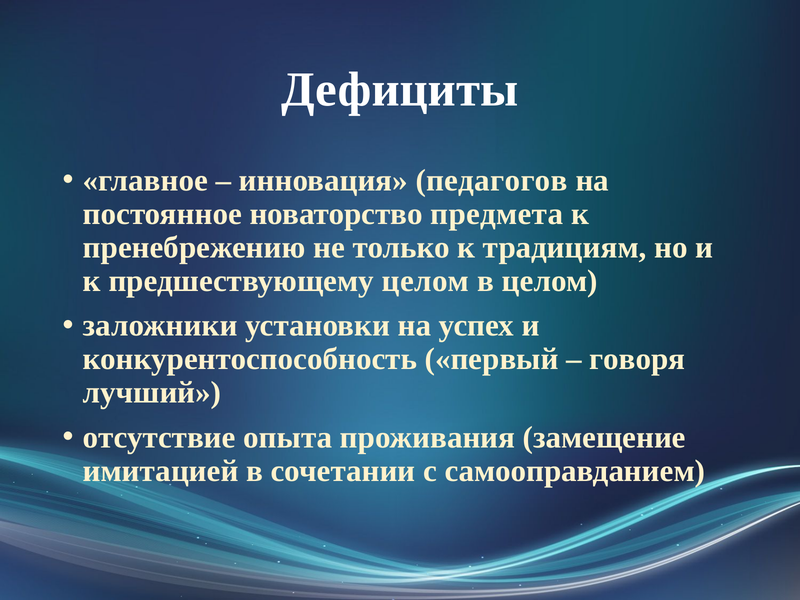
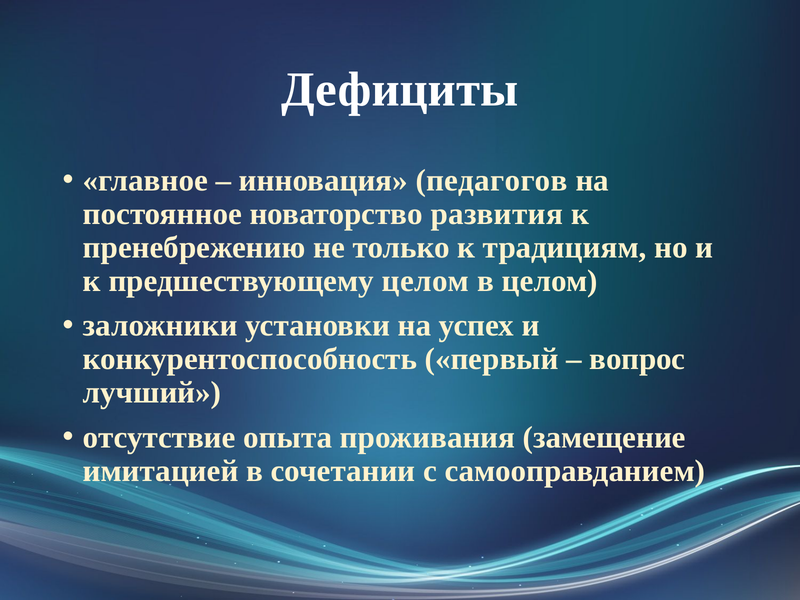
предмета: предмета -> развития
говоря: говоря -> вопрос
